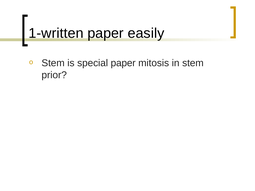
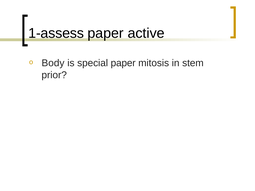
1-written: 1-written -> 1-assess
easily: easily -> active
Stem at (53, 63): Stem -> Body
